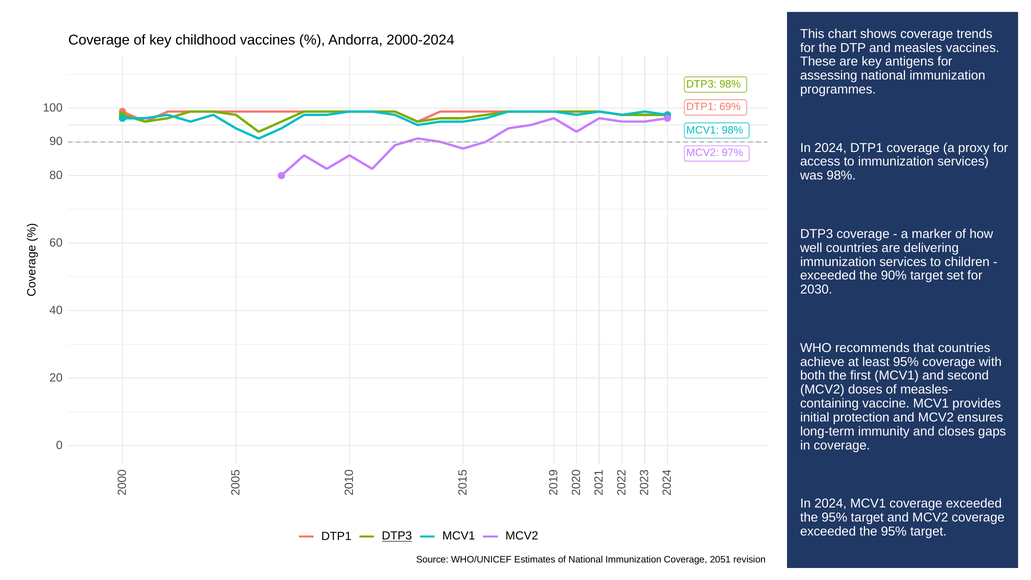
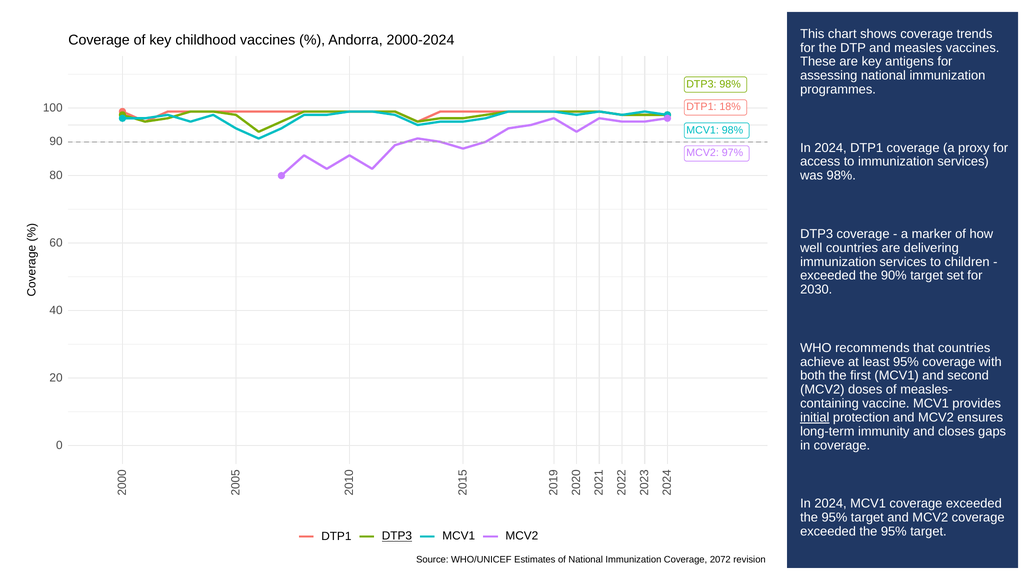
69%: 69% -> 18%
initial underline: none -> present
2051: 2051 -> 2072
